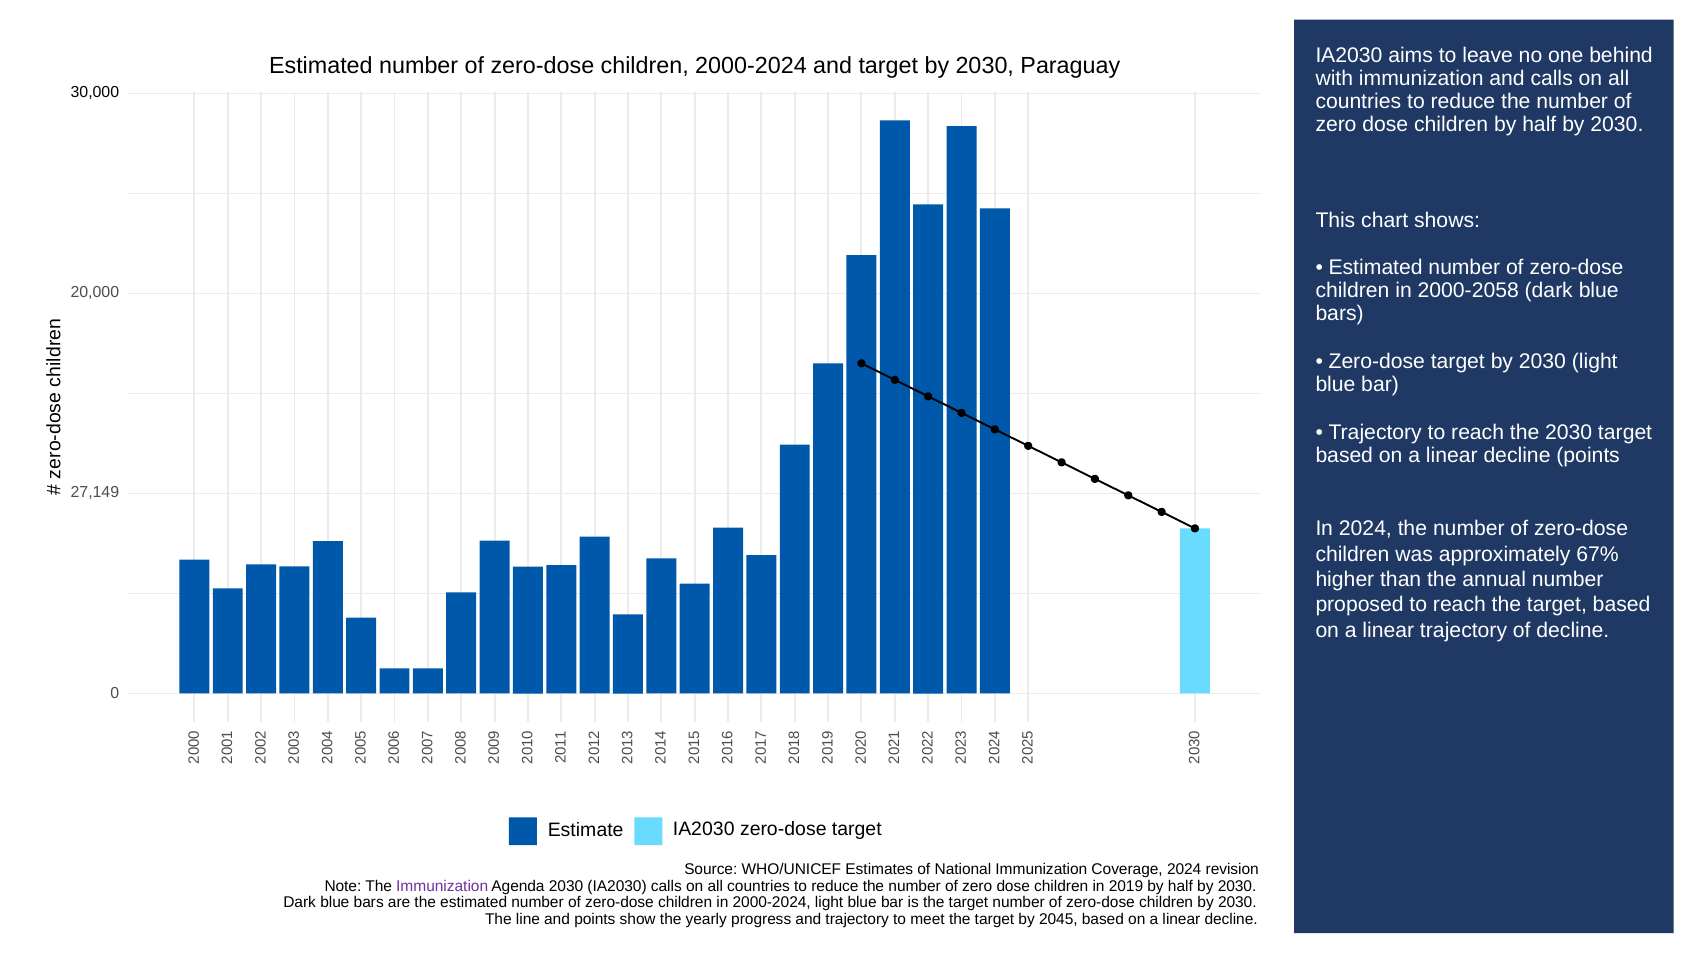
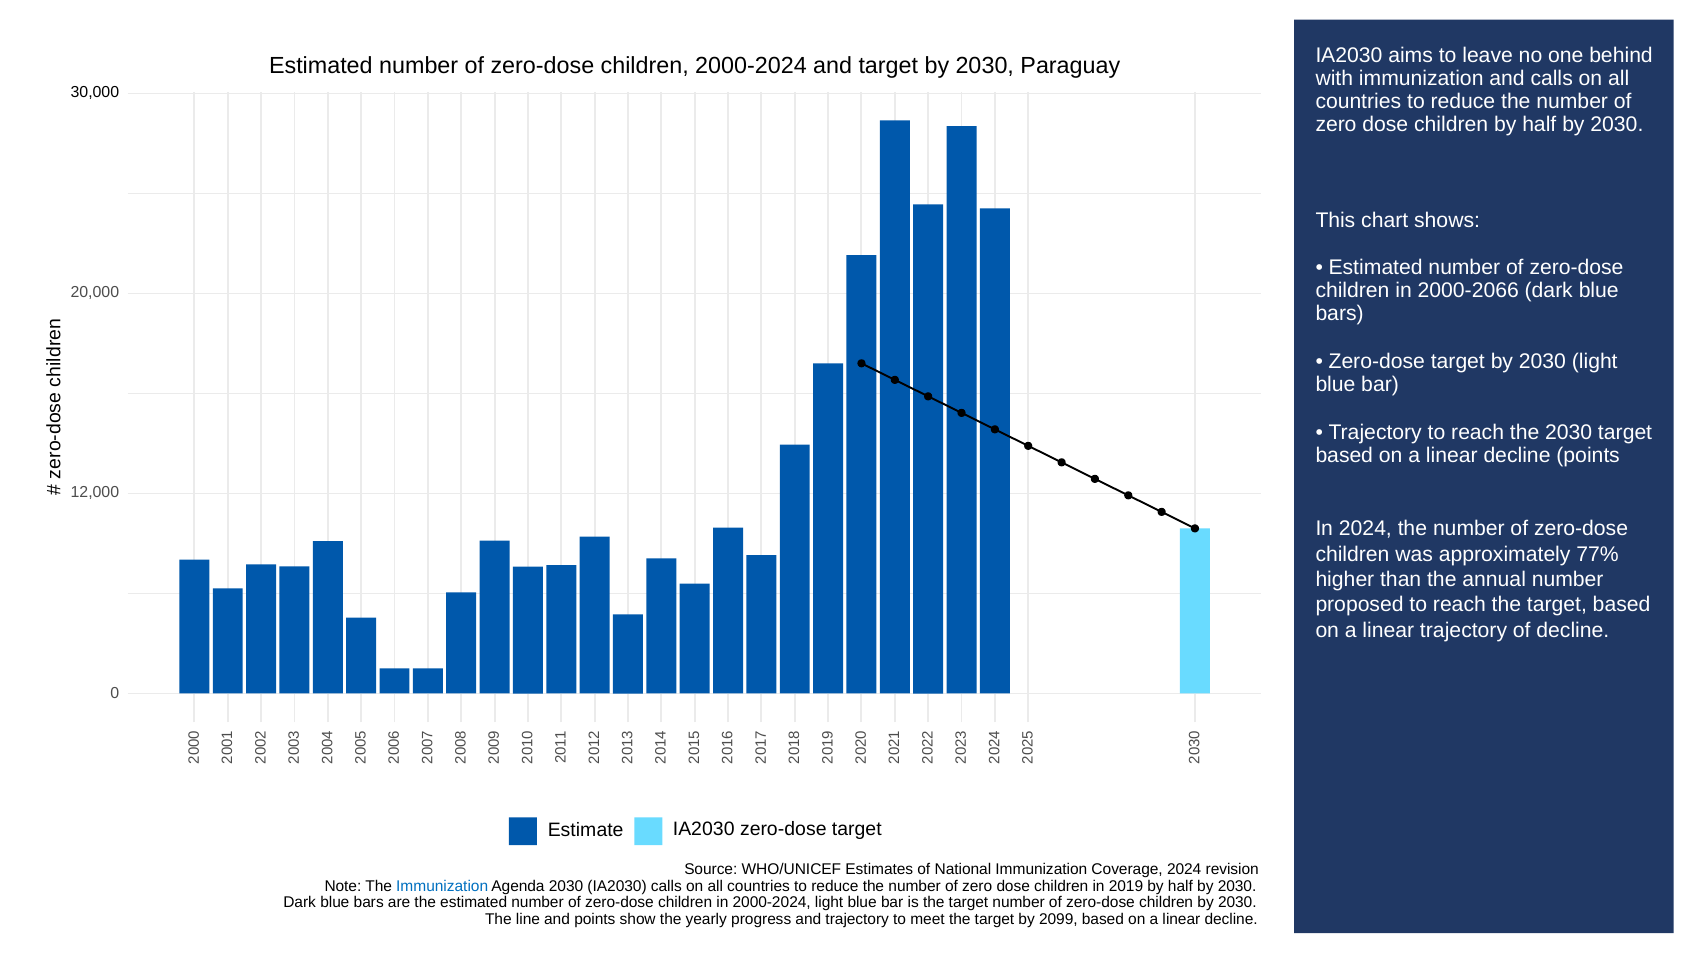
2000-2058: 2000-2058 -> 2000-2066
27,149: 27,149 -> 12,000
67%: 67% -> 77%
Immunization at (442, 886) colour: purple -> blue
2045: 2045 -> 2099
